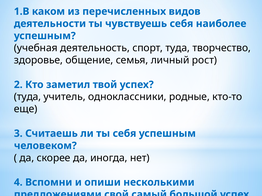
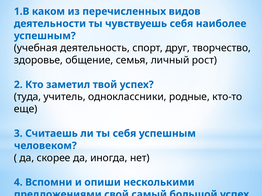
спорт туда: туда -> друг
